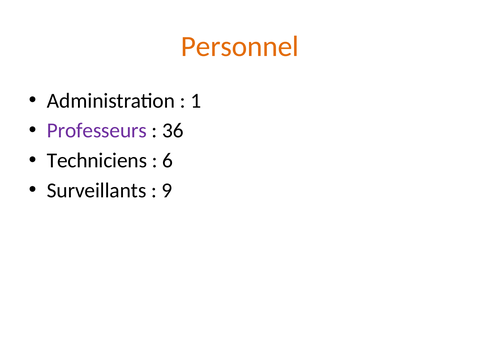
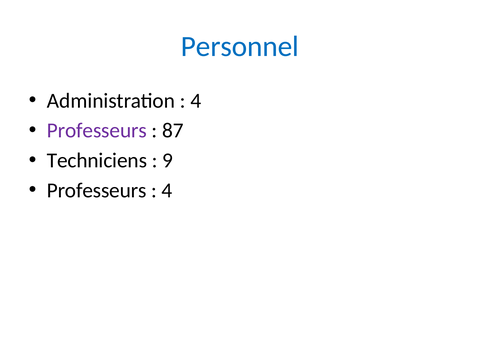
Personnel colour: orange -> blue
1 at (196, 101): 1 -> 4
36: 36 -> 87
6: 6 -> 9
Surveillants at (97, 190): Surveillants -> Professeurs
9 at (167, 190): 9 -> 4
